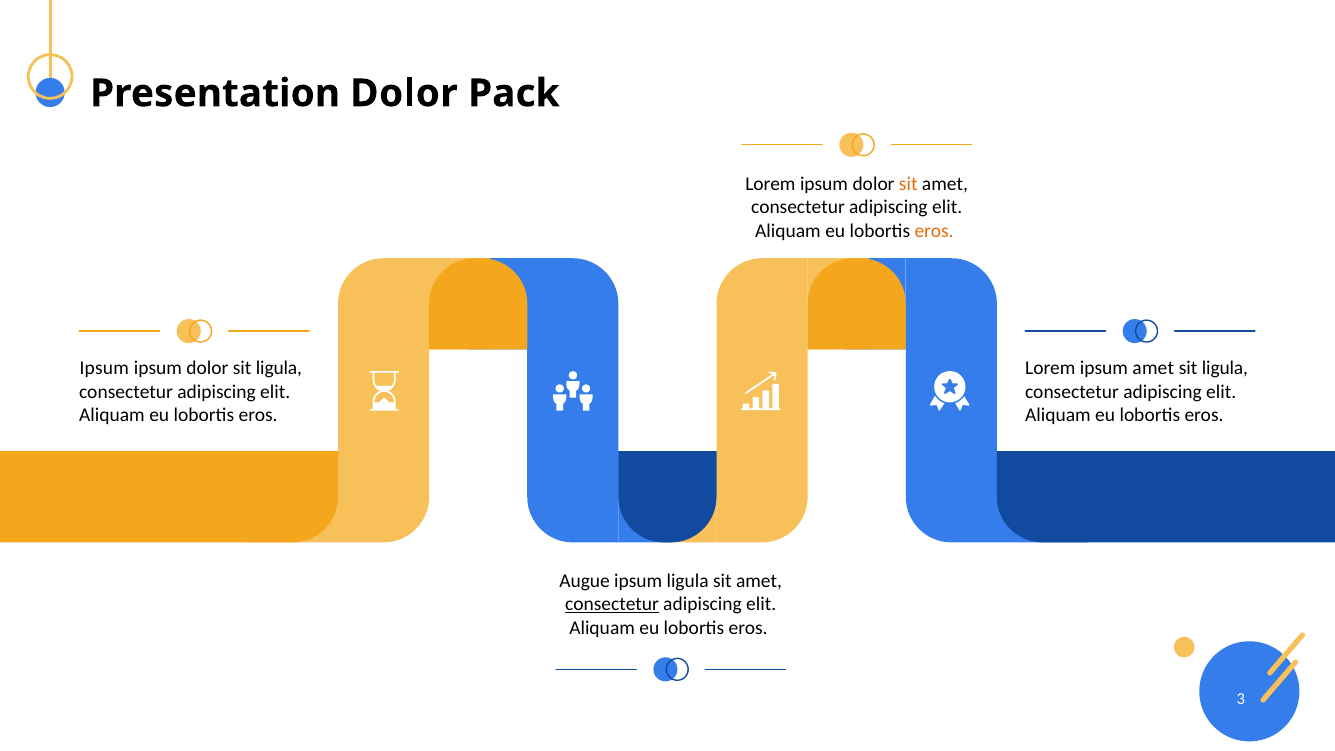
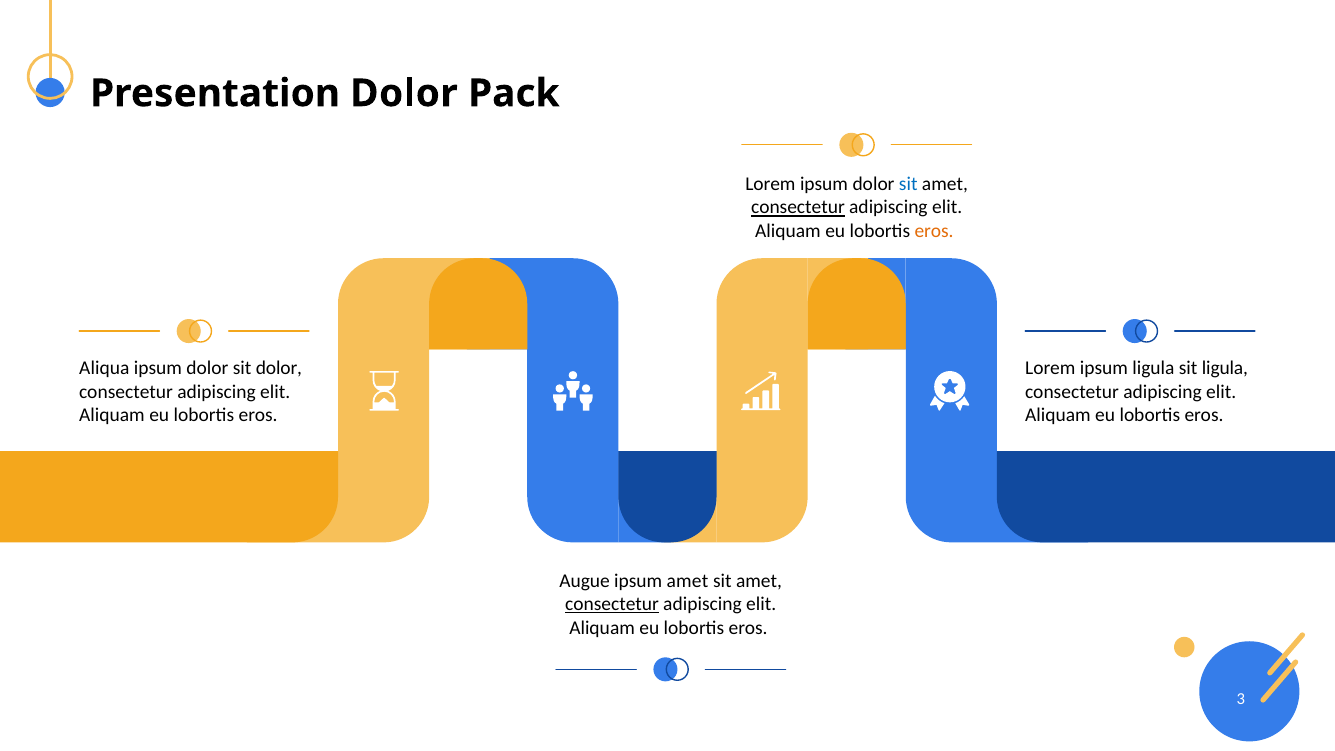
sit at (908, 184) colour: orange -> blue
consectetur at (798, 208) underline: none -> present
Ipsum at (104, 369): Ipsum -> Aliqua
dolor sit ligula: ligula -> dolor
ipsum amet: amet -> ligula
ipsum ligula: ligula -> amet
